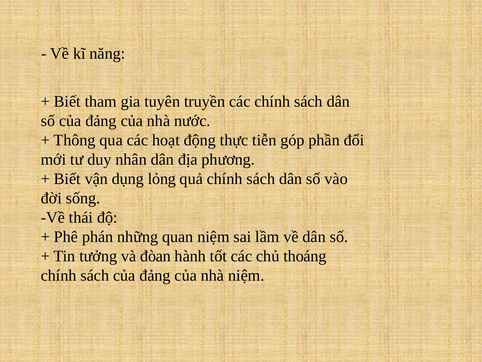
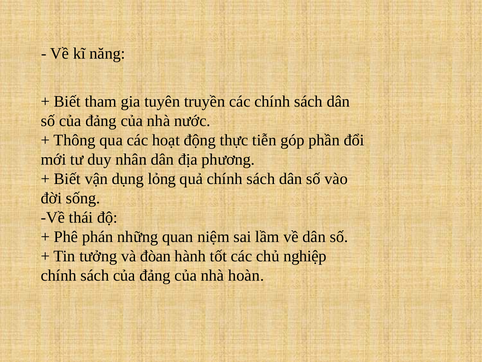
thoáng: thoáng -> nghiệp
nhà niệm: niệm -> hoàn
